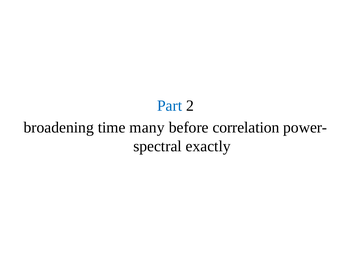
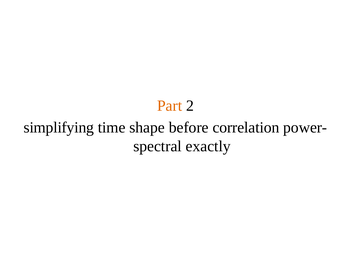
Part colour: blue -> orange
broadening: broadening -> simplifying
many: many -> shape
